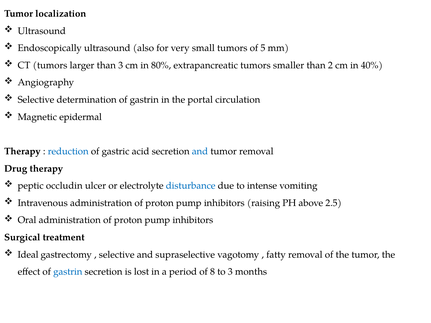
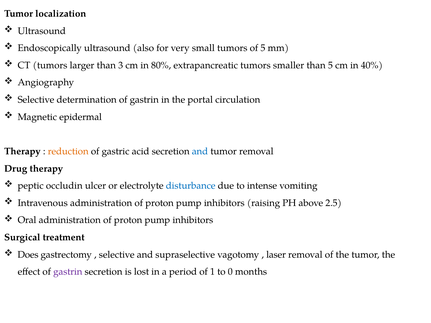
than 2: 2 -> 5
reduction colour: blue -> orange
Ideal: Ideal -> Does
fatty: fatty -> laser
gastrin at (68, 272) colour: blue -> purple
8: 8 -> 1
to 3: 3 -> 0
